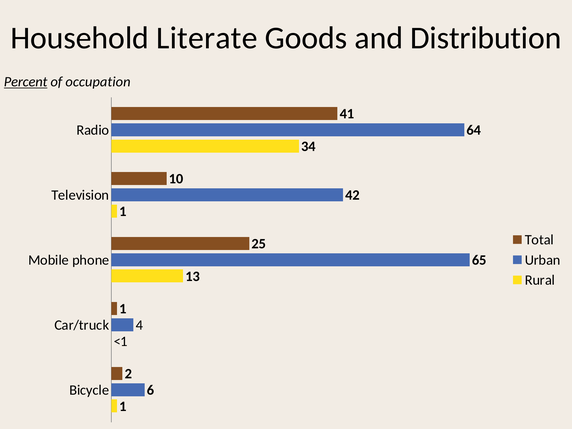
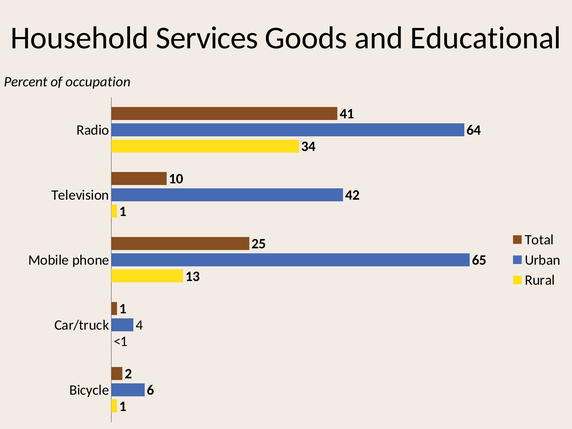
Literate: Literate -> Services
Distribution: Distribution -> Educational
Percent underline: present -> none
